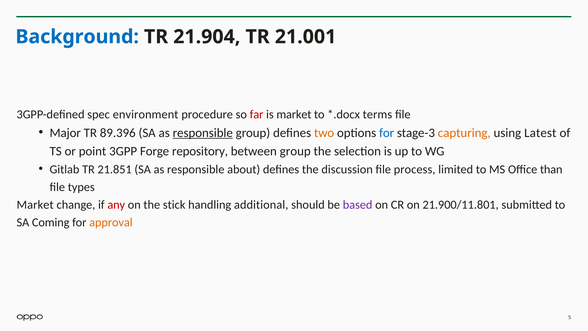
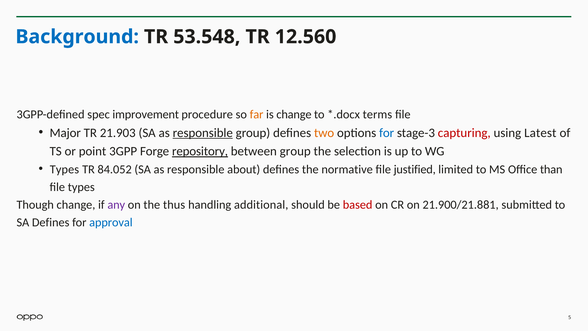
21.904: 21.904 -> 53.548
21.001: 21.001 -> 12.560
environment: environment -> improvement
far colour: red -> orange
is market: market -> change
89.396: 89.396 -> 21.903
capturing colour: orange -> red
repository underline: none -> present
Gitlab at (65, 169): Gitlab -> Types
21.851: 21.851 -> 84.052
discussion: discussion -> normative
process: process -> justified
Market at (35, 204): Market -> Though
any colour: red -> purple
stick: stick -> thus
based colour: purple -> red
21.900/11.801: 21.900/11.801 -> 21.900/21.881
SA Coming: Coming -> Defines
approval colour: orange -> blue
